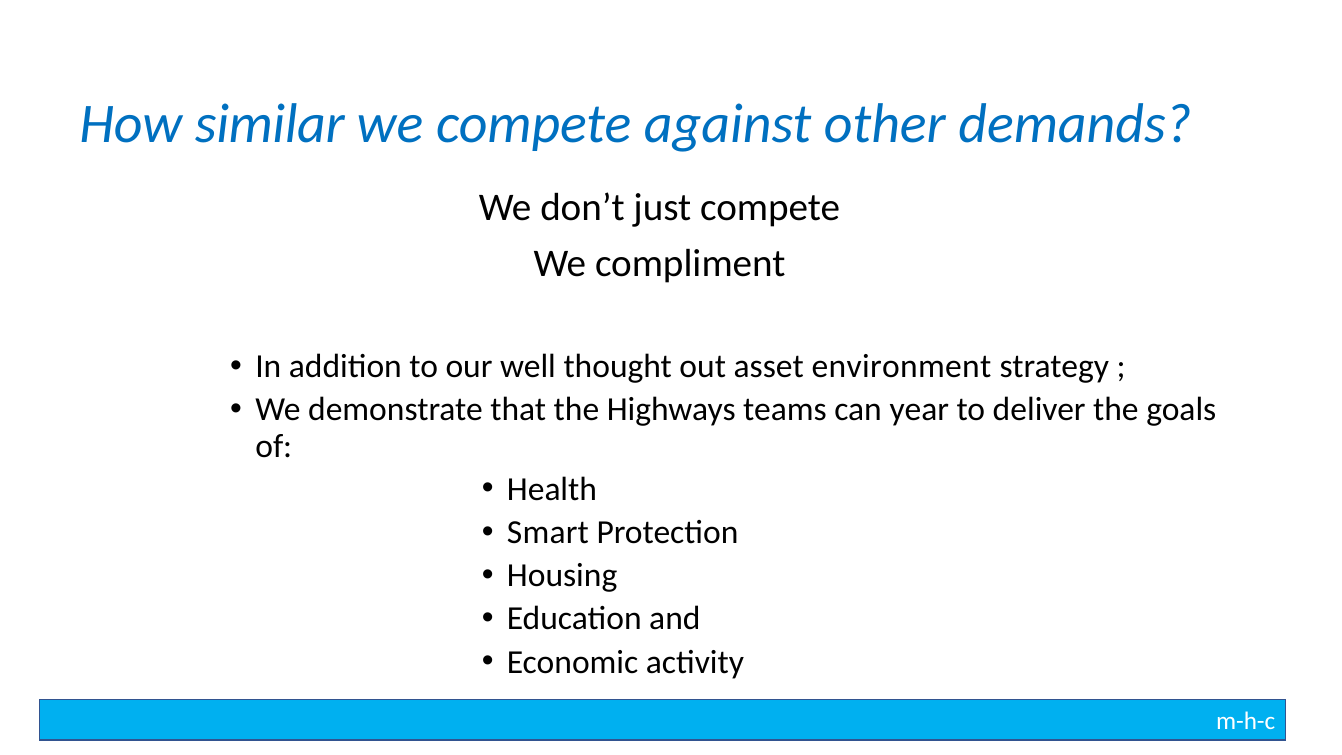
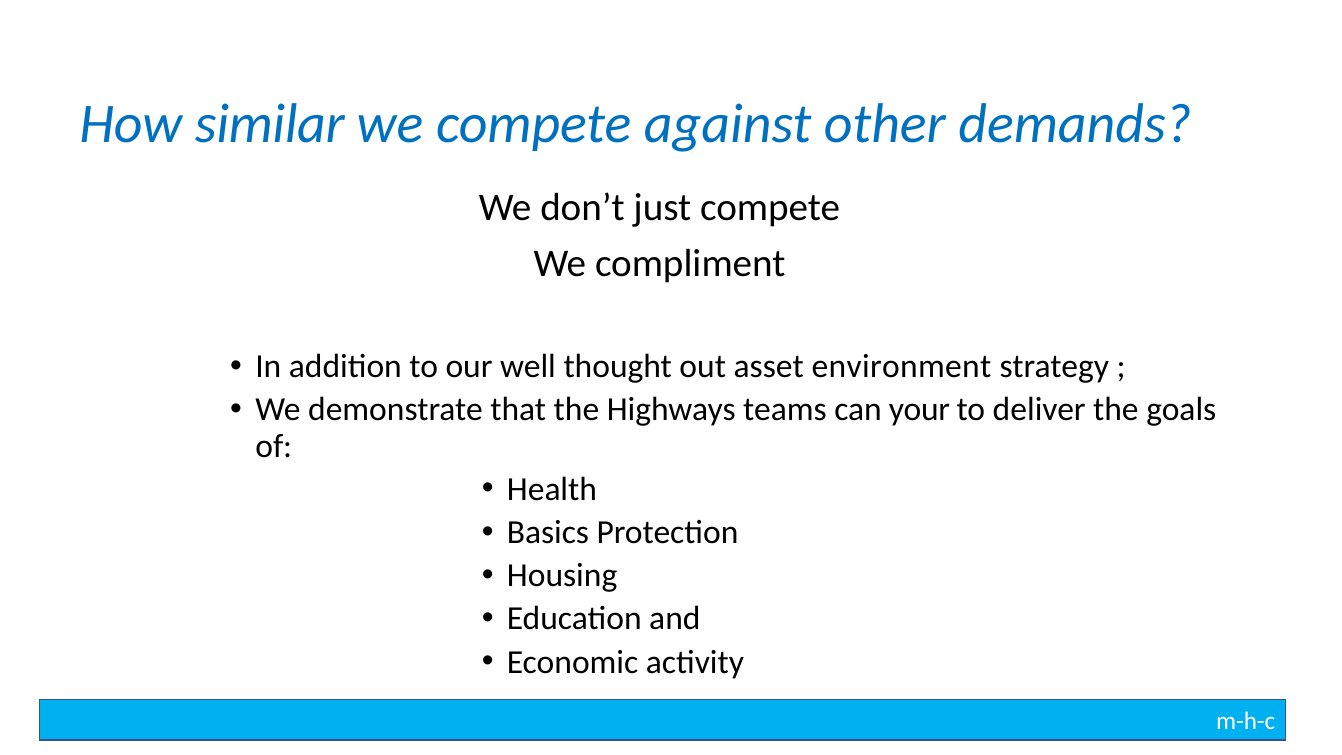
year: year -> your
Smart: Smart -> Basics
